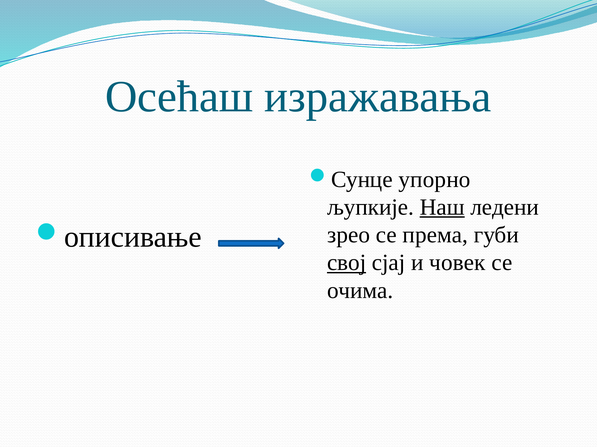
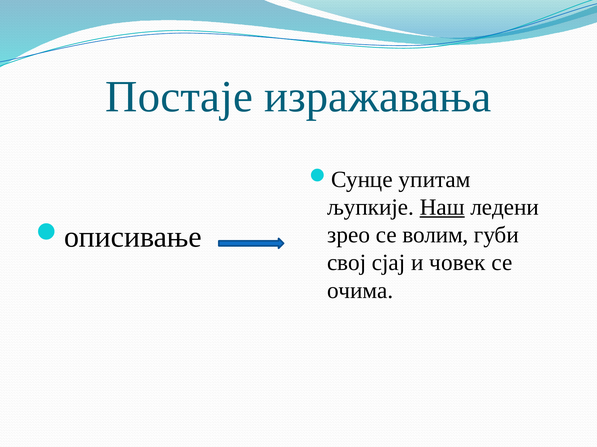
Осећаш: Осећаш -> Постаје
упорно: упорно -> упитам
према: према -> волим
свој underline: present -> none
